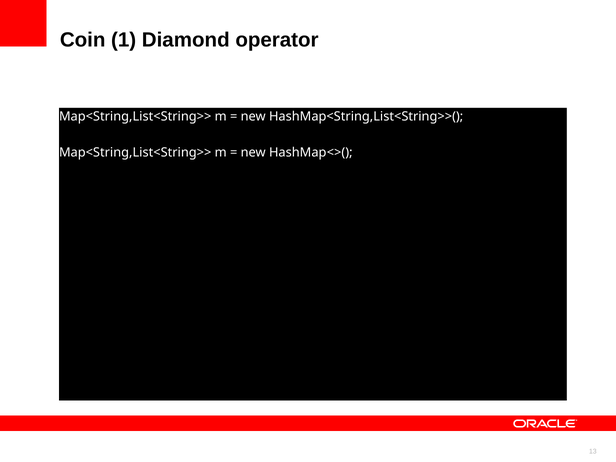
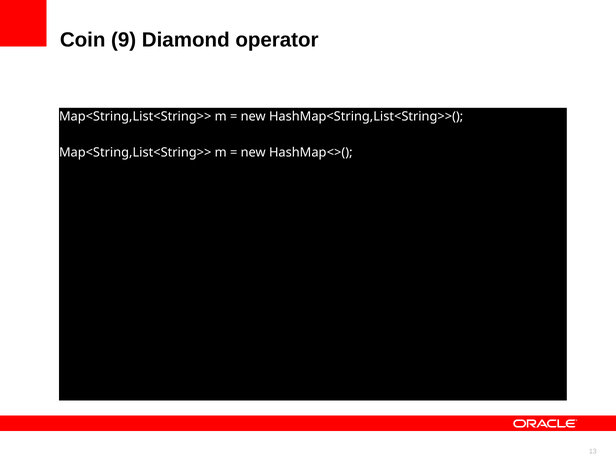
1: 1 -> 9
